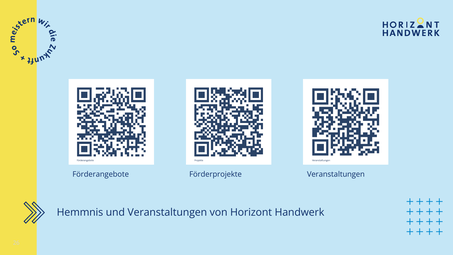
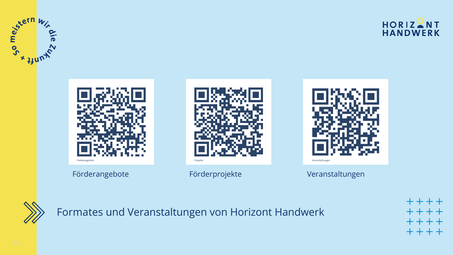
Hemmnis: Hemmnis -> Formates
